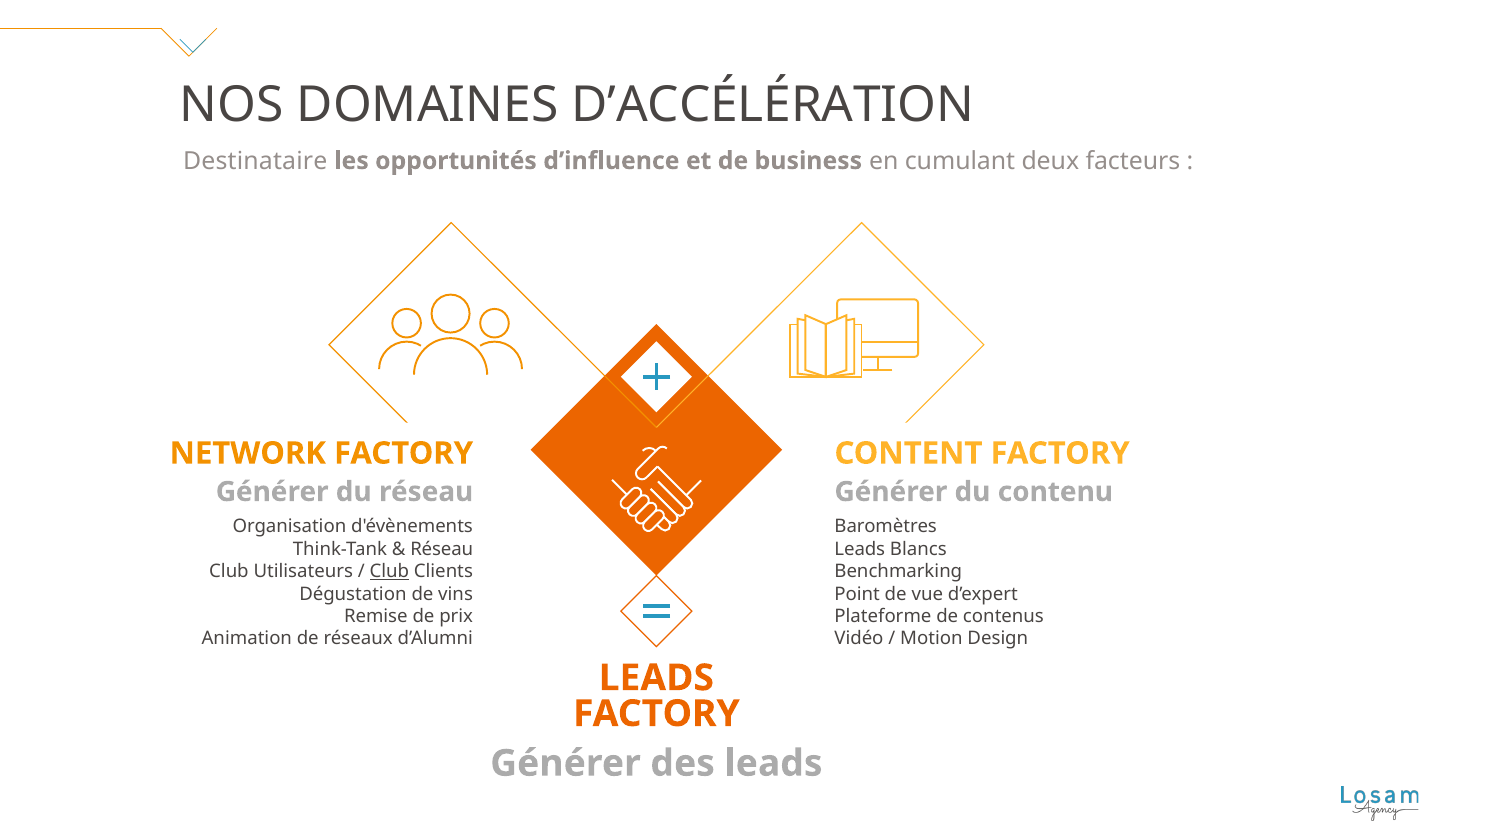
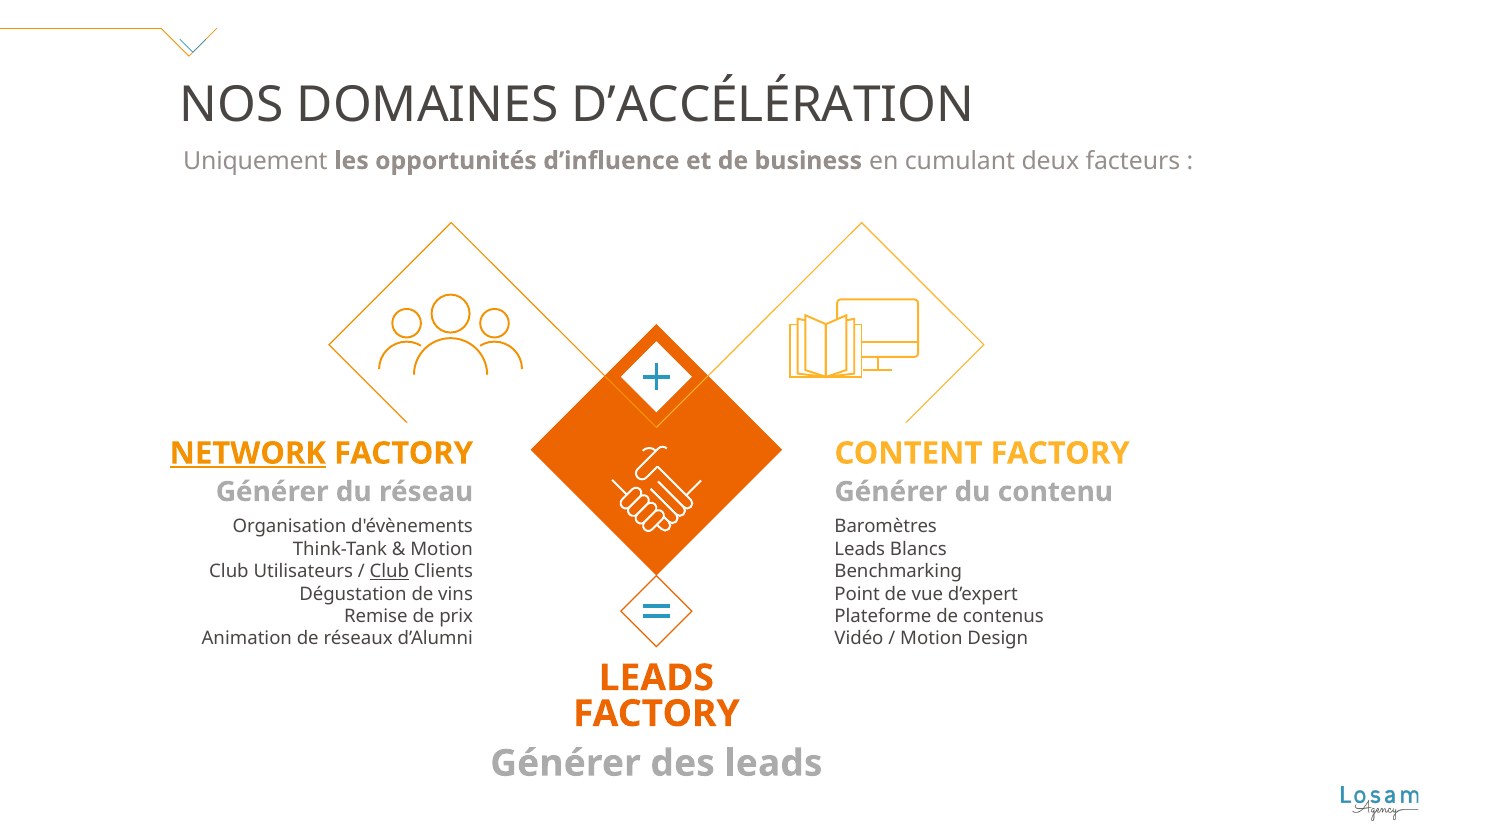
Destinataire: Destinataire -> Uniquement
NETWORK underline: none -> present
Réseau at (442, 549): Réseau -> Motion
